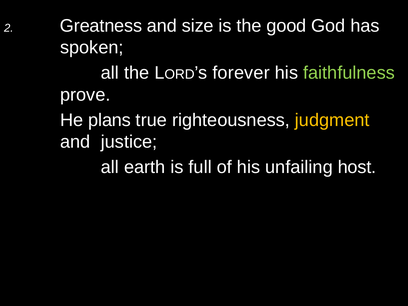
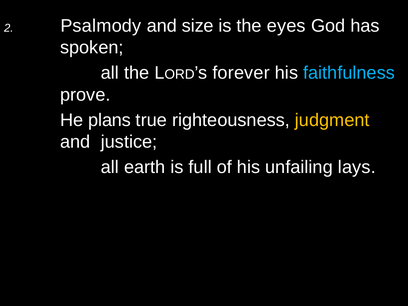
Greatness: Greatness -> Psalmody
good: good -> eyes
faithfulness colour: light green -> light blue
host: host -> lays
